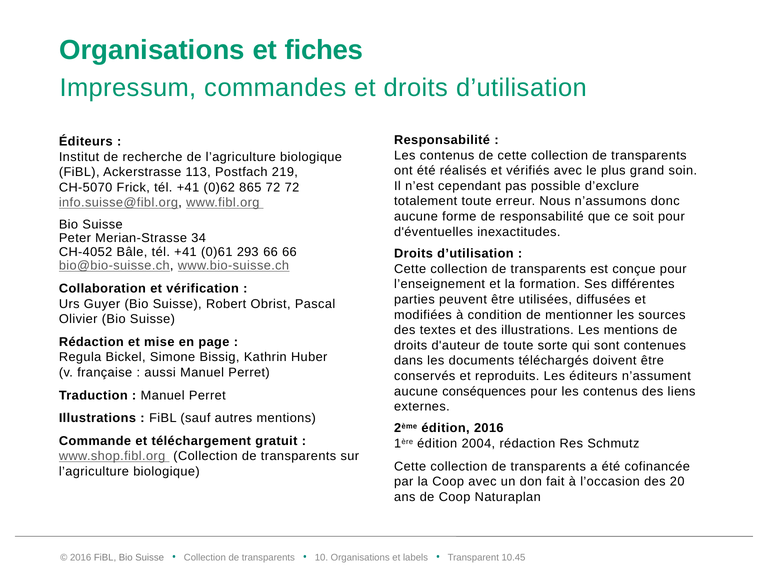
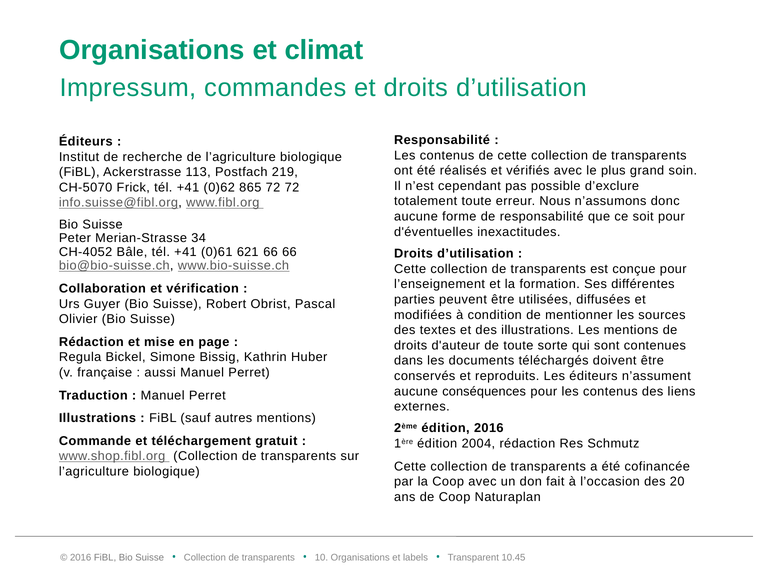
fiches: fiches -> climat
293: 293 -> 621
